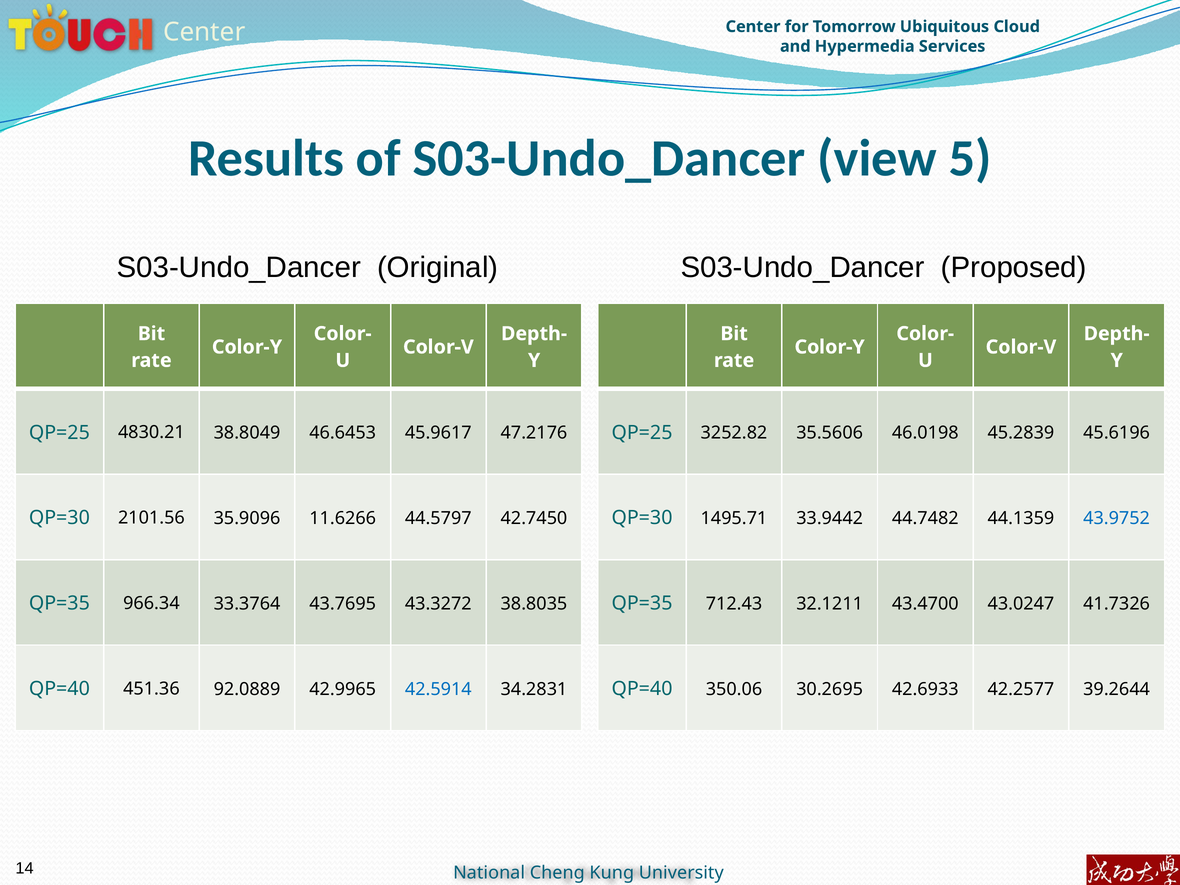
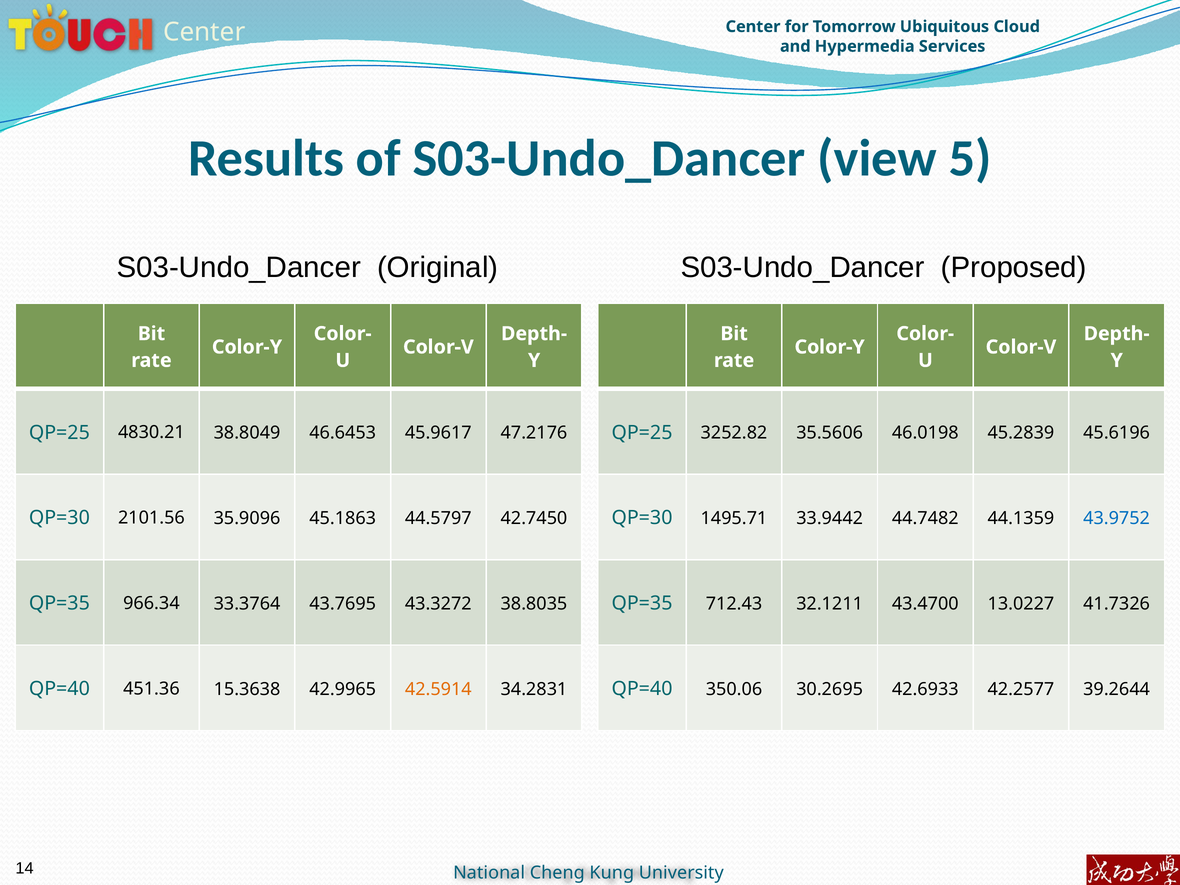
11.6266: 11.6266 -> 45.1863
43.0247: 43.0247 -> 13.0227
92.0889: 92.0889 -> 15.3638
42.5914 colour: blue -> orange
